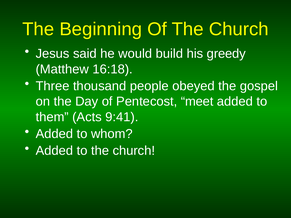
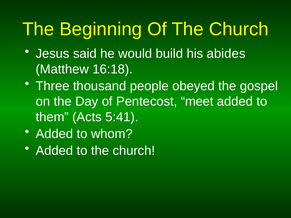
greedy: greedy -> abides
9:41: 9:41 -> 5:41
